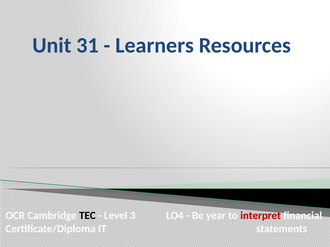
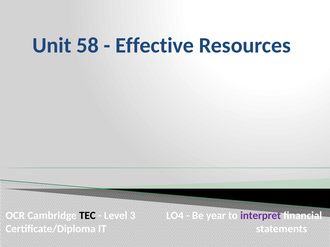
31: 31 -> 58
Learners: Learners -> Effective
interpret colour: red -> purple
